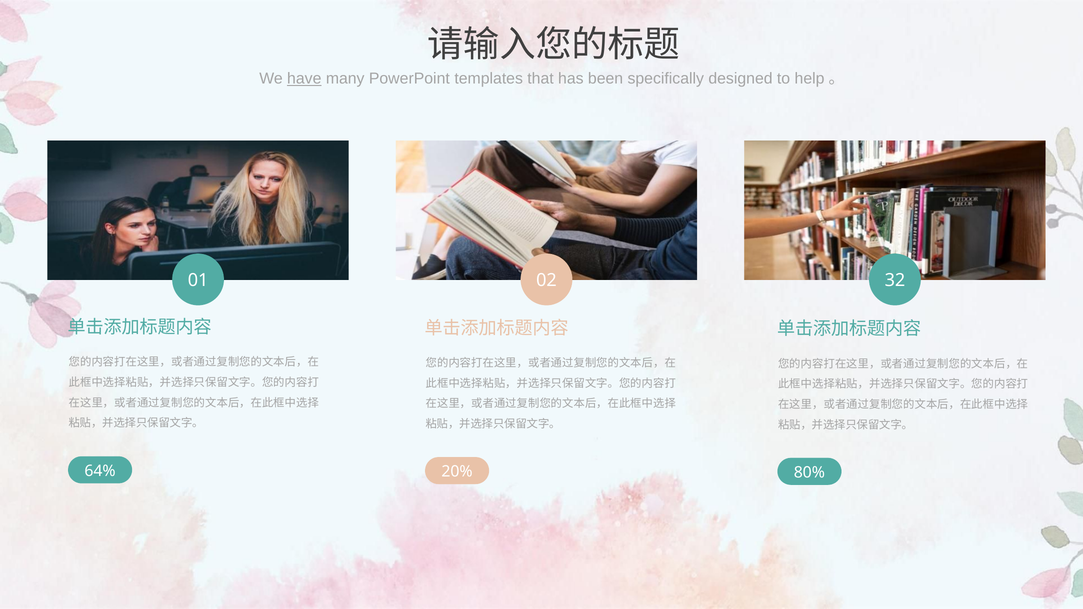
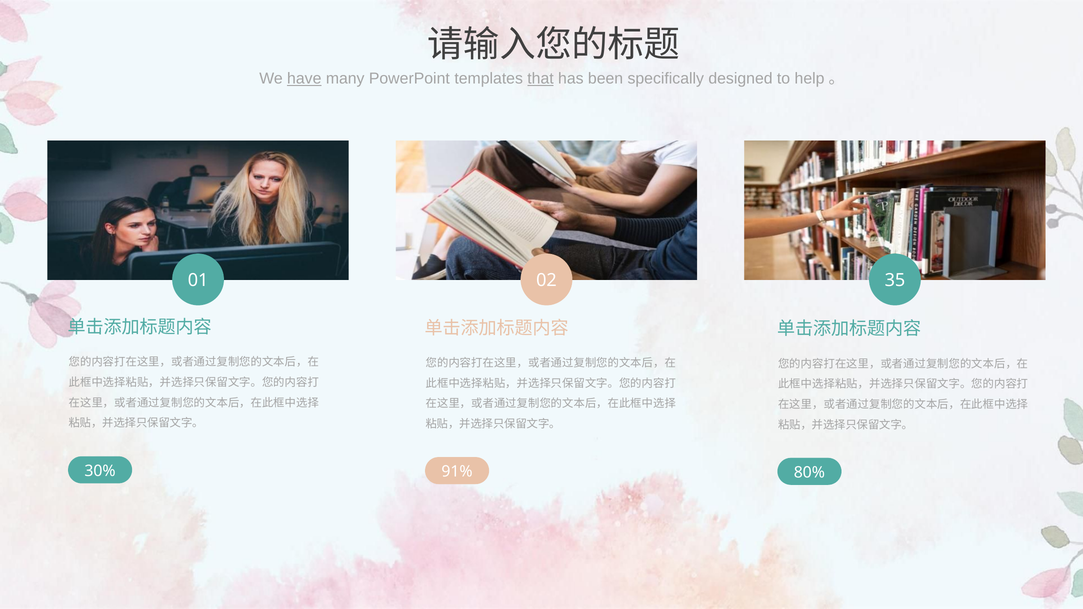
that underline: none -> present
32: 32 -> 35
64%: 64% -> 30%
20%: 20% -> 91%
